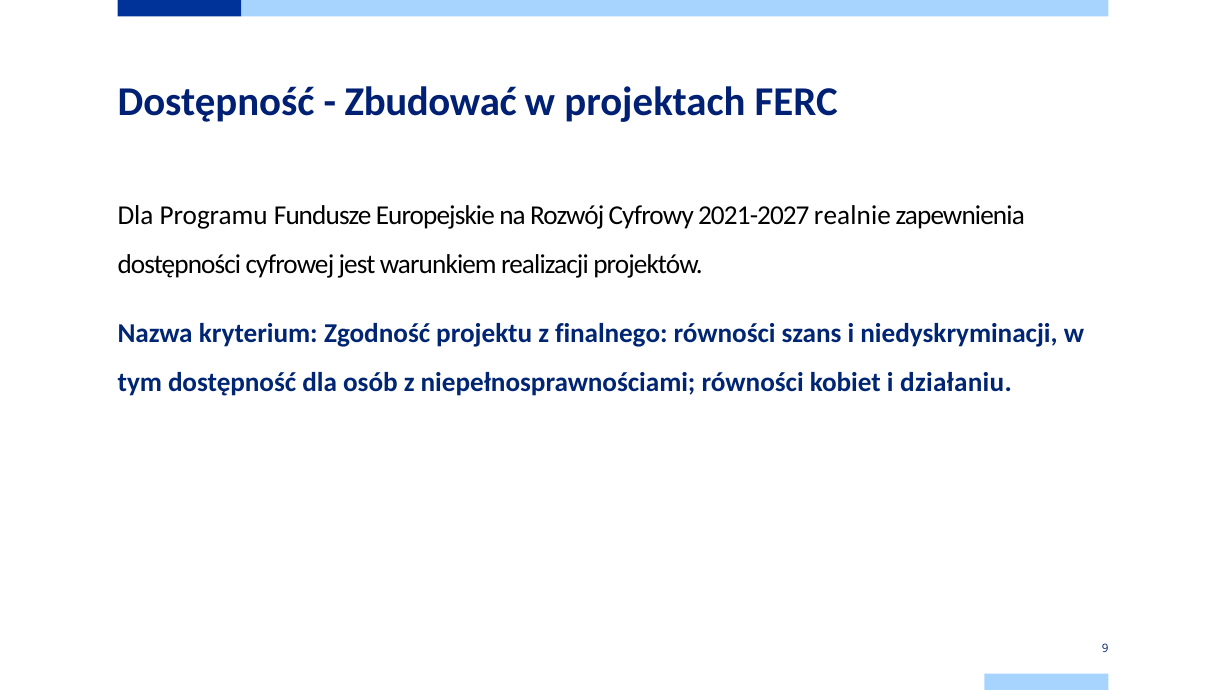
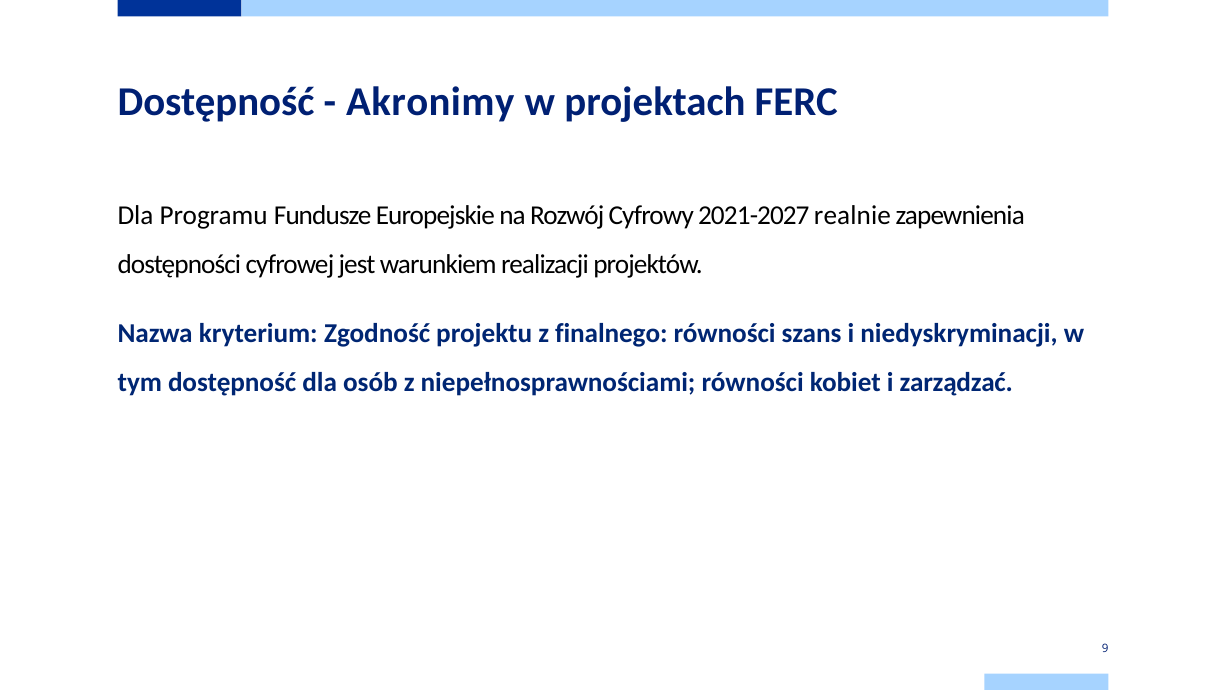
Zbudować: Zbudować -> Akronimy
działaniu: działaniu -> zarządzać
